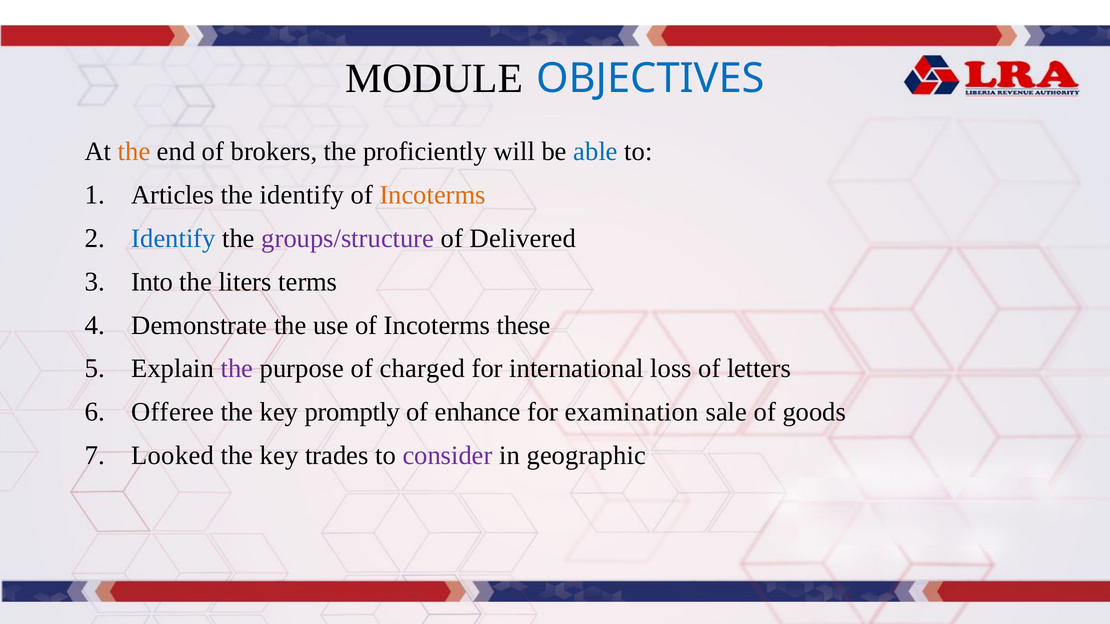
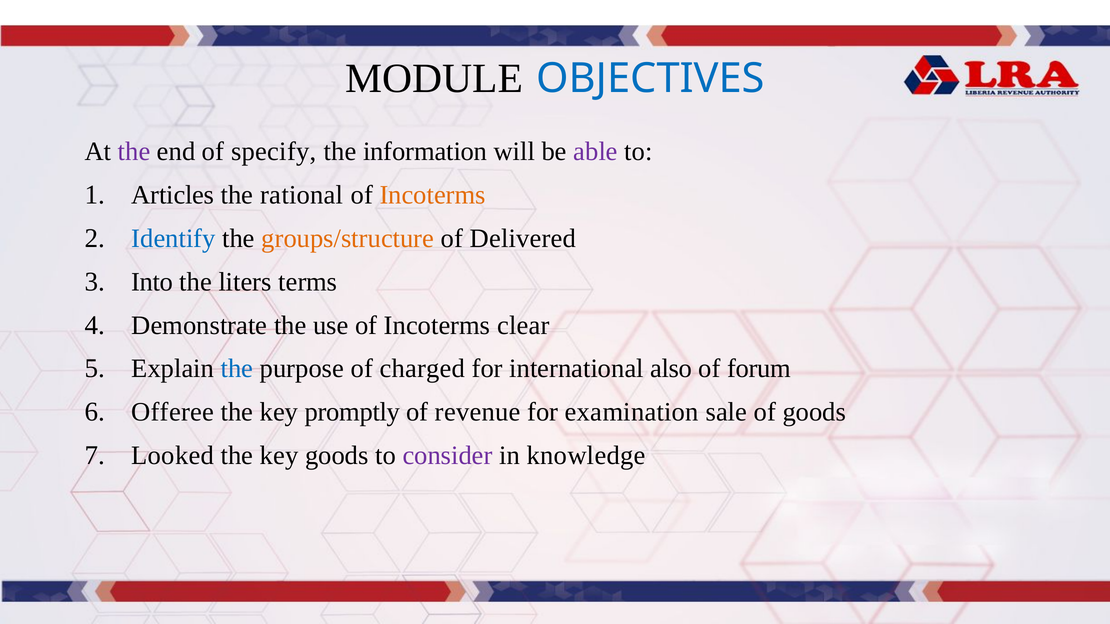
the at (134, 152) colour: orange -> purple
brokers: brokers -> specify
proficiently: proficiently -> information
able colour: blue -> purple
the identify: identify -> rational
groups/structure colour: purple -> orange
these: these -> clear
the at (237, 369) colour: purple -> blue
loss: loss -> also
letters: letters -> forum
enhance: enhance -> revenue
key trades: trades -> goods
geographic: geographic -> knowledge
